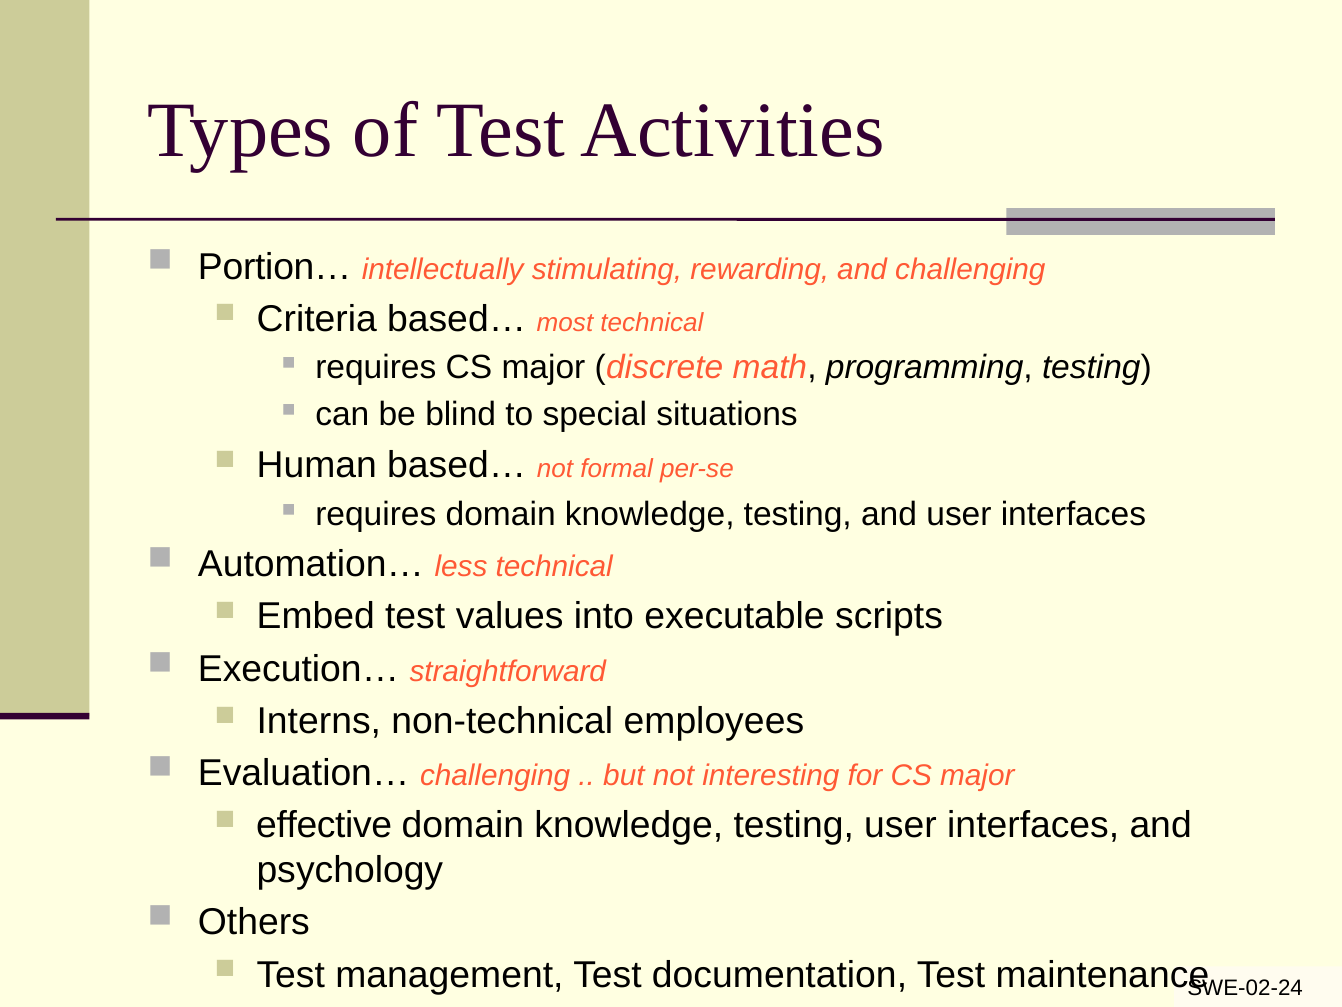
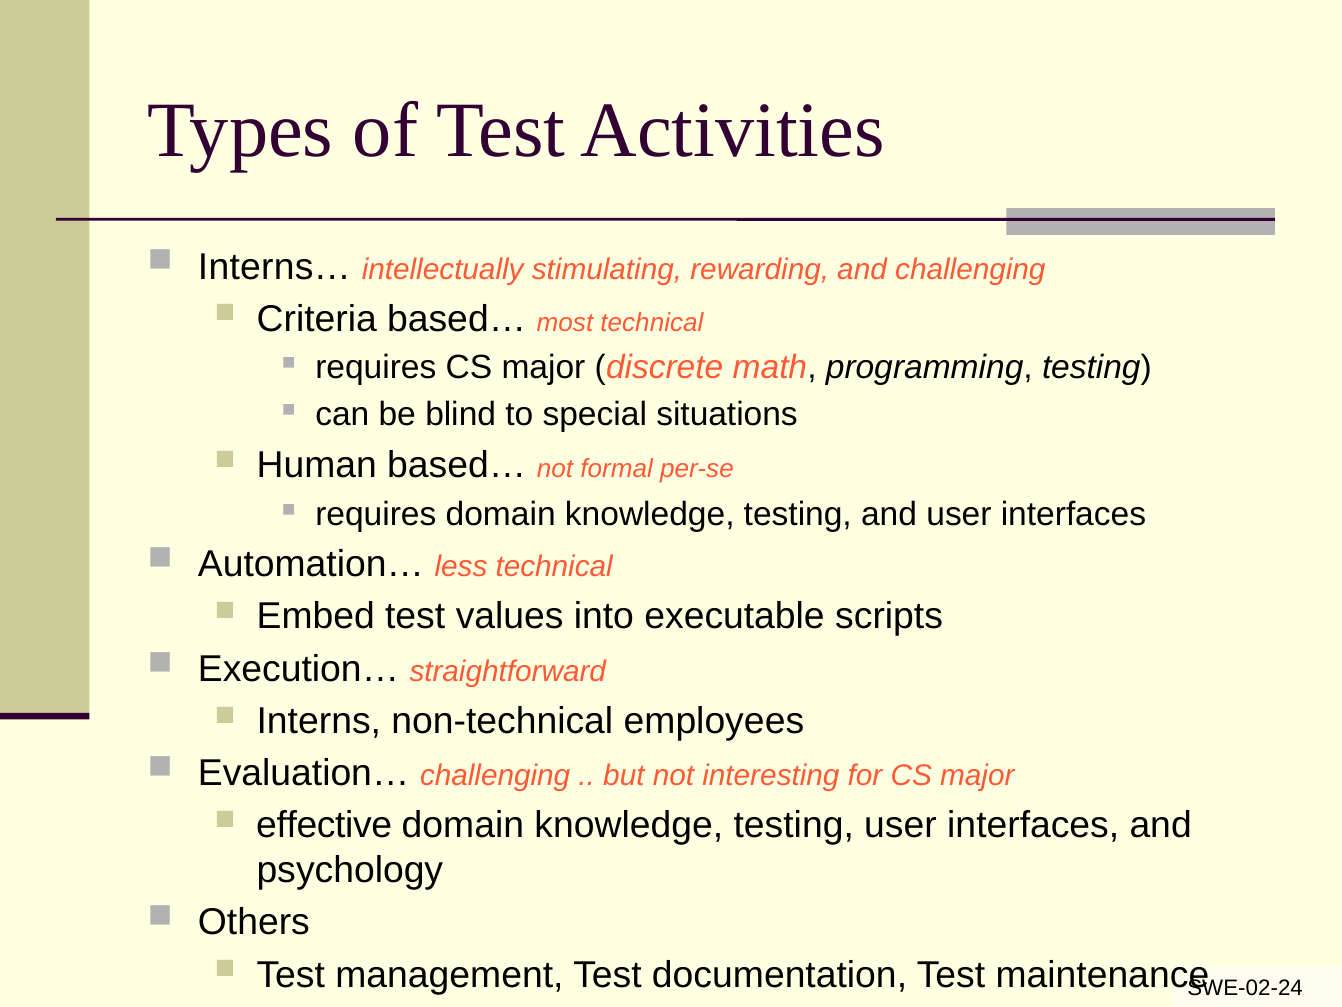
Portion…: Portion… -> Interns…
